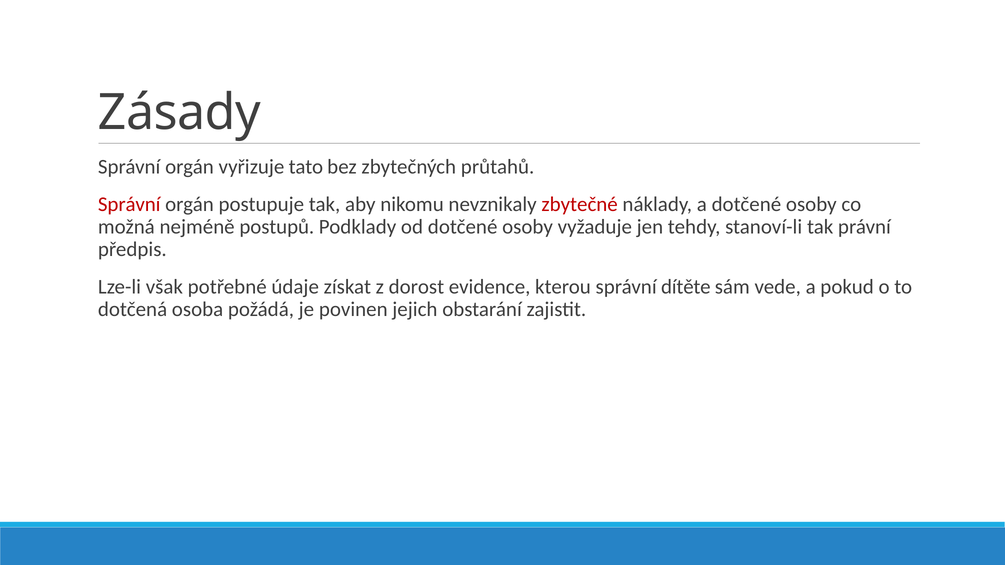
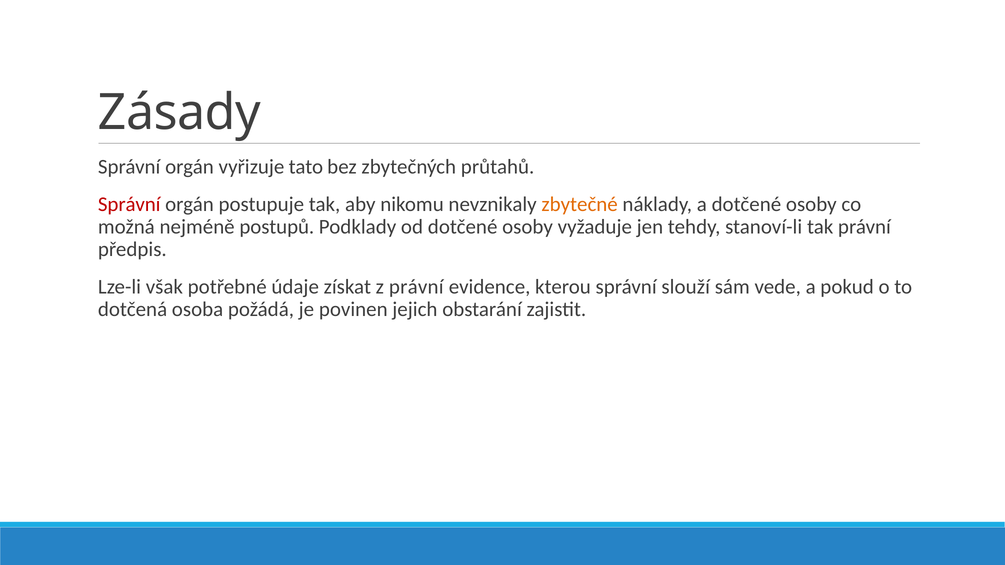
zbytečné colour: red -> orange
z dorost: dorost -> právní
dítěte: dítěte -> slouží
